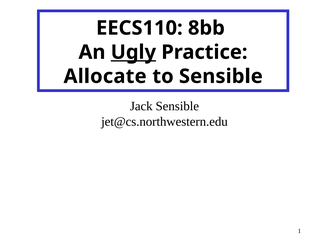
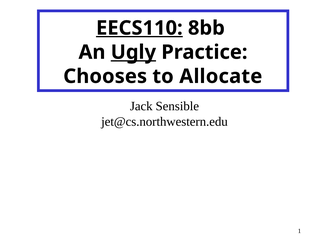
EECS110 underline: none -> present
Allocate: Allocate -> Chooses
to Sensible: Sensible -> Allocate
